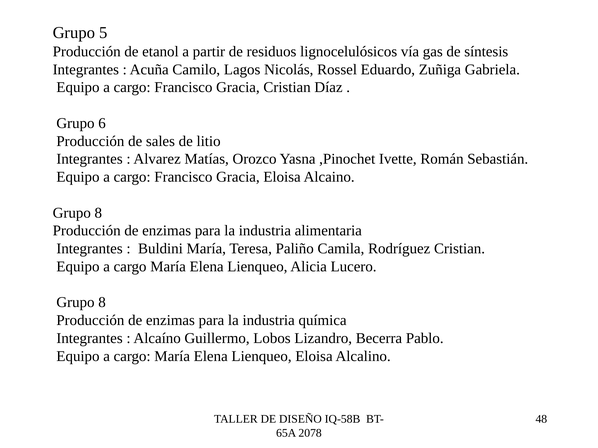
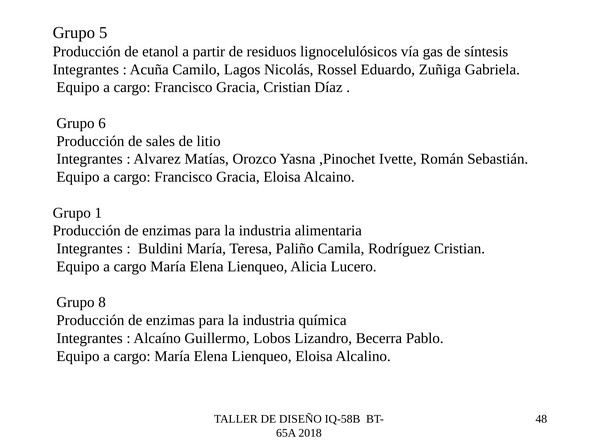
8 at (98, 213): 8 -> 1
2078: 2078 -> 2018
